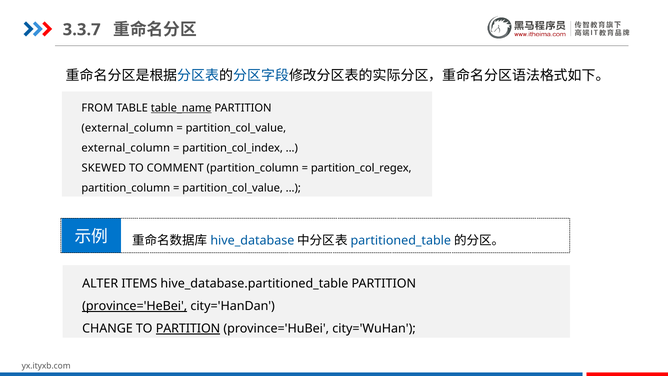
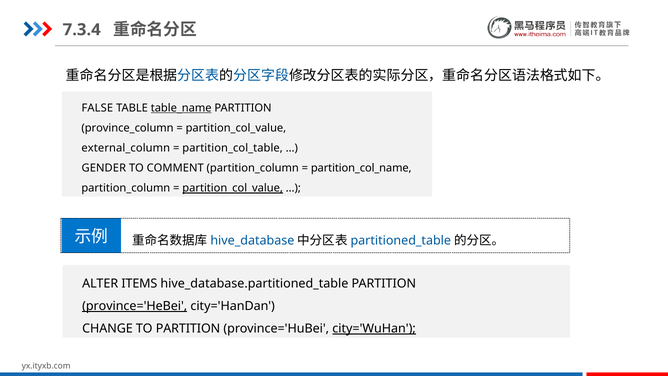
3.3.7: 3.3.7 -> 7.3.4
FROM: FROM -> FALSE
external_column at (127, 128): external_column -> province_column
partition_col_index: partition_col_index -> partition_col_table
SKEWED: SKEWED -> GENDER
partition_col_regex: partition_col_regex -> partition_col_name
partition_col_value at (233, 188) underline: none -> present
PARTITION at (188, 329) underline: present -> none
city='WuHan underline: none -> present
